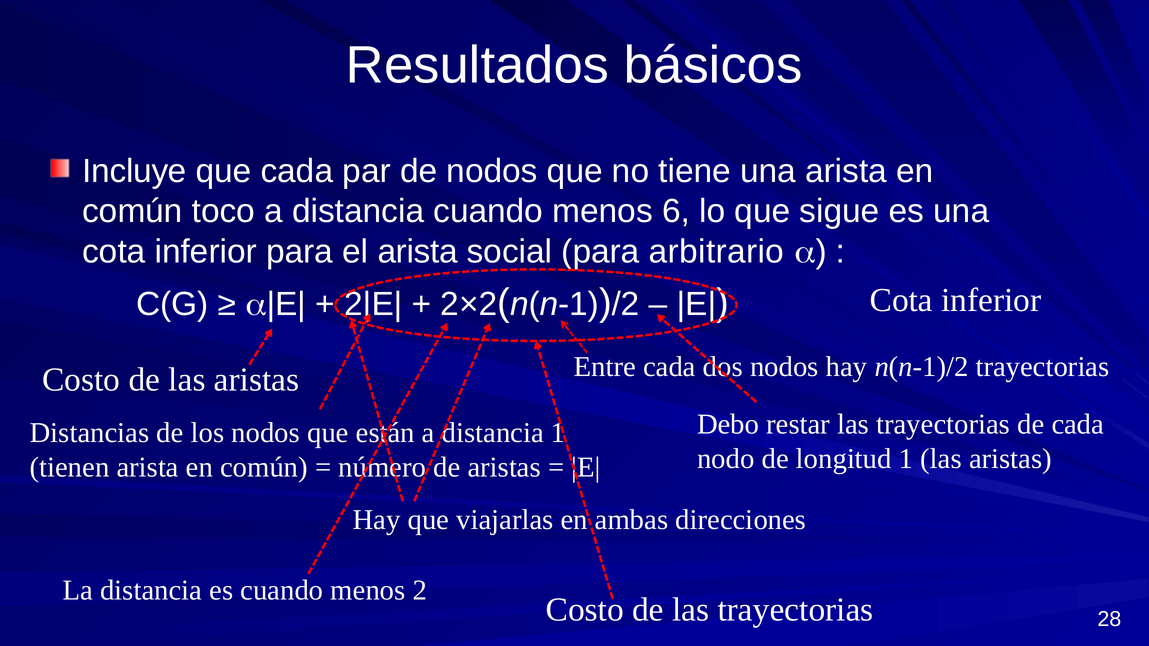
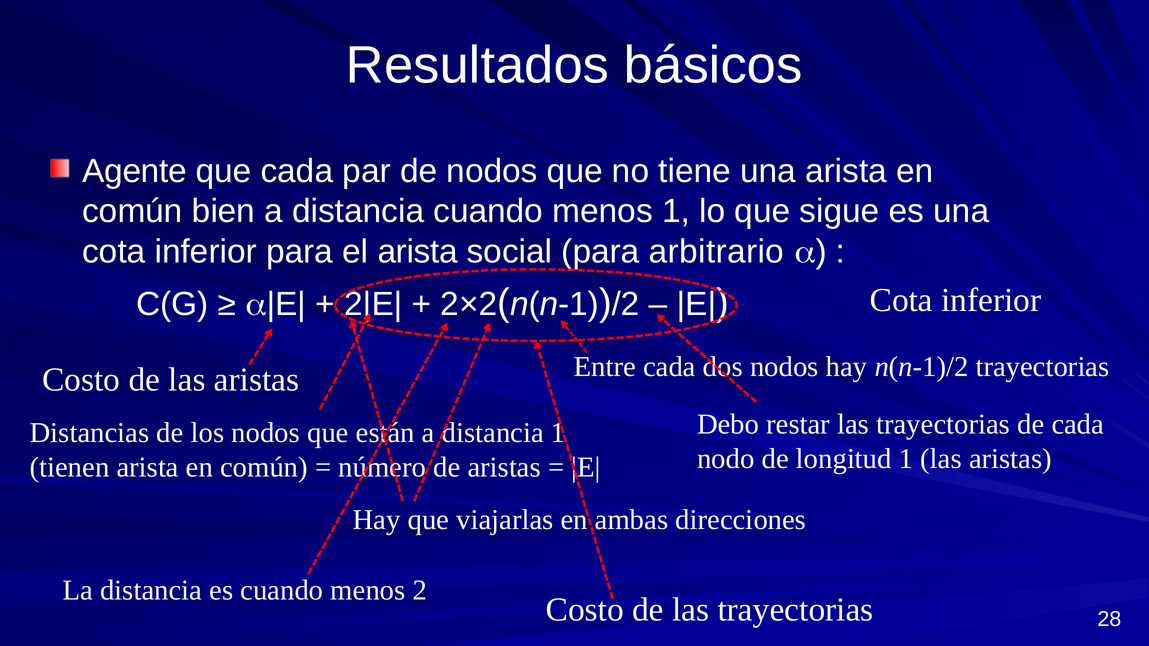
Incluye: Incluye -> Agente
toco: toco -> bien
menos 6: 6 -> 1
